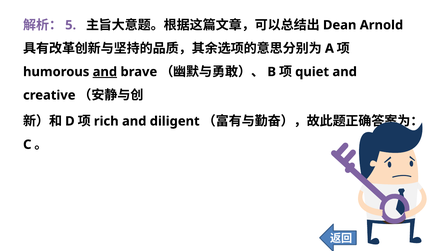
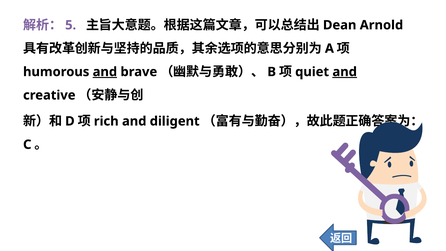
and at (345, 72) underline: none -> present
